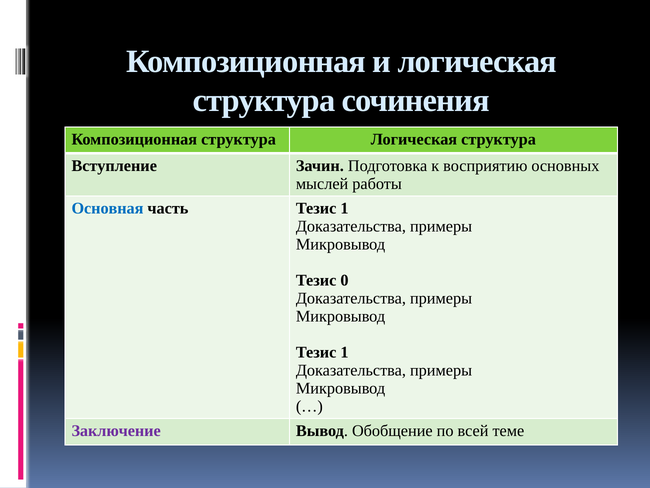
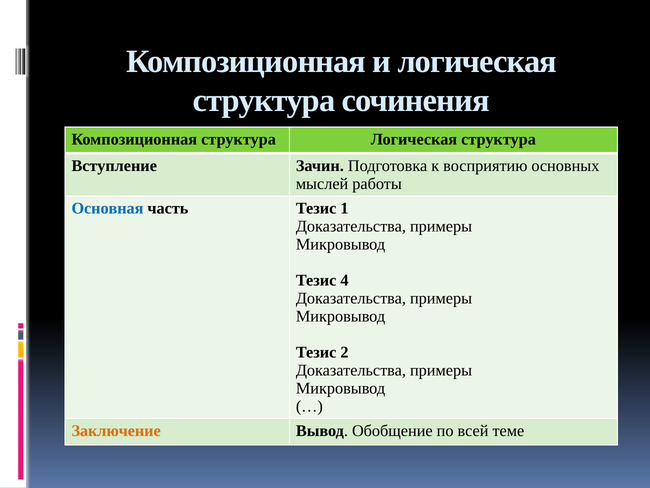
0: 0 -> 4
1 at (344, 352): 1 -> 2
Заключение colour: purple -> orange
